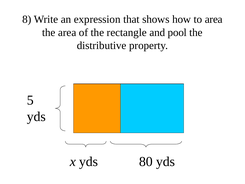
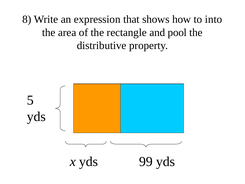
to area: area -> into
80: 80 -> 99
